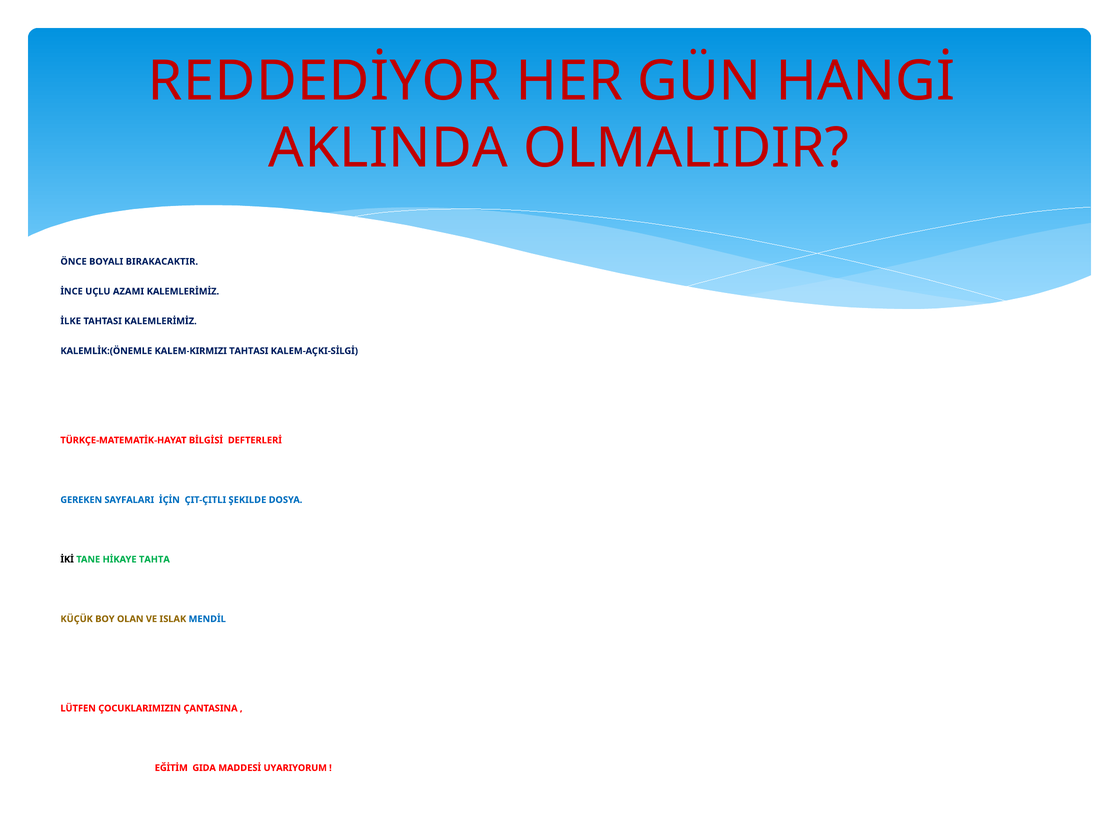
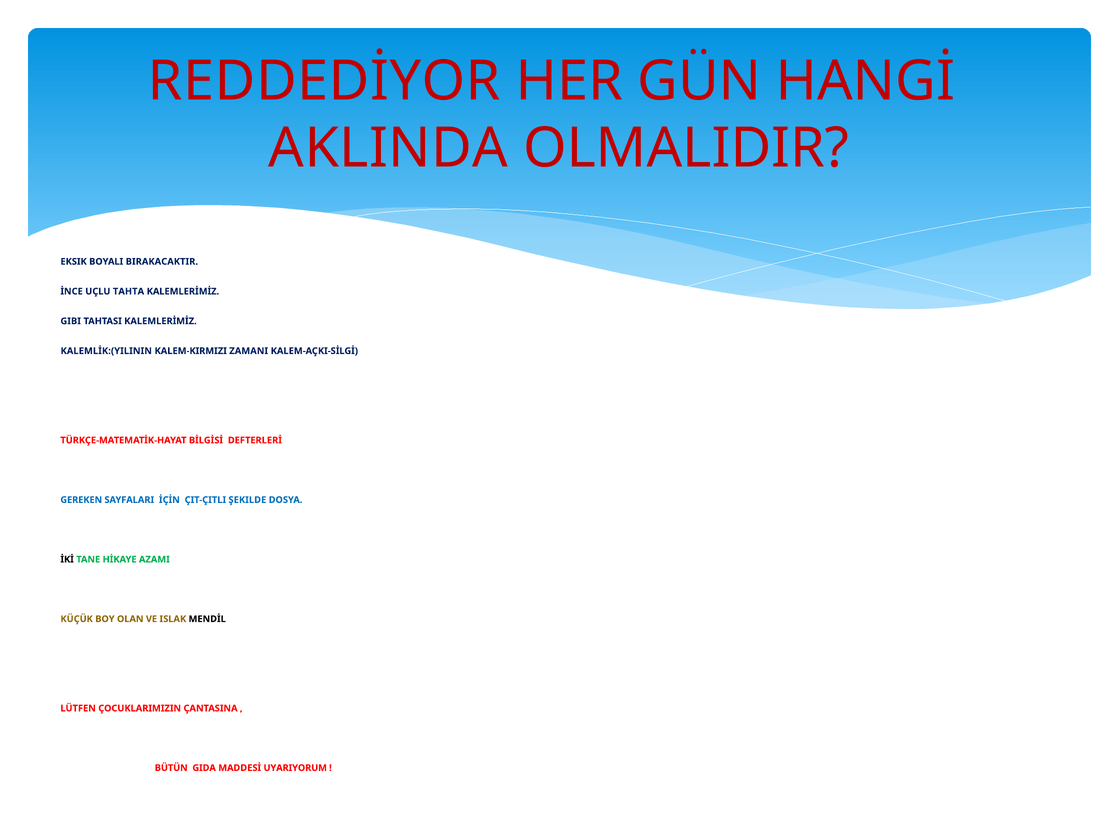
ÖNCE: ÖNCE -> EKSIK
AZAMI: AZAMI -> TAHTA
İLKE: İLKE -> GIBI
KALEMLİK:(ÖNEMLE: KALEMLİK:(ÖNEMLE -> KALEMLİK:(YILININ
KALEM-KIRMIZI TAHTASI: TAHTASI -> ZAMANI
TAHTA: TAHTA -> AZAMI
MENDİL colour: blue -> black
EĞİTİM: EĞİTİM -> BÜTÜN
